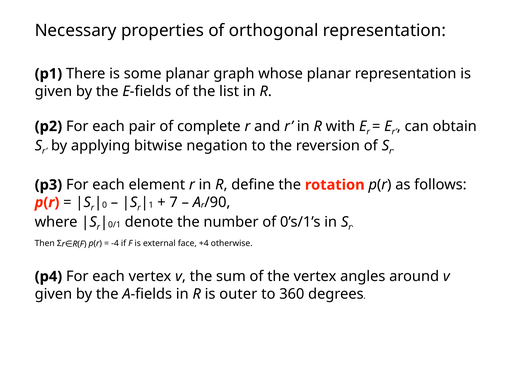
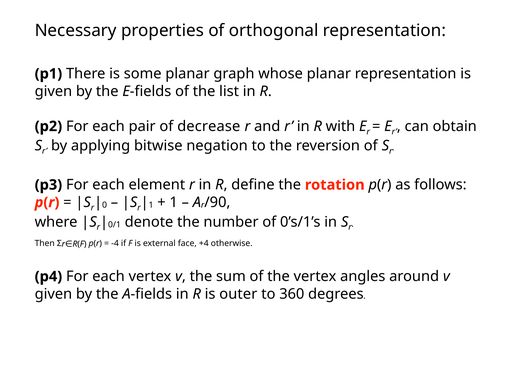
complete: complete -> decrease
7 at (174, 203): 7 -> 1
